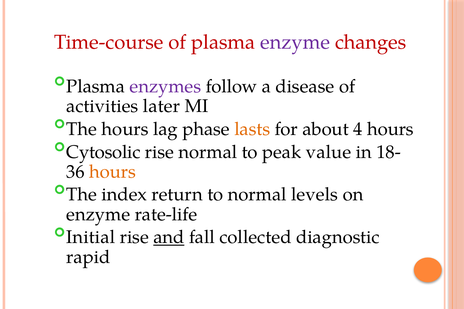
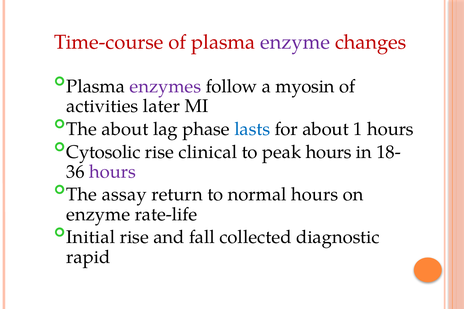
disease: disease -> myosin
The hours: hours -> about
lasts colour: orange -> blue
4: 4 -> 1
rise normal: normal -> clinical
peak value: value -> hours
hours at (113, 172) colour: orange -> purple
index: index -> assay
normal levels: levels -> hours
and underline: present -> none
